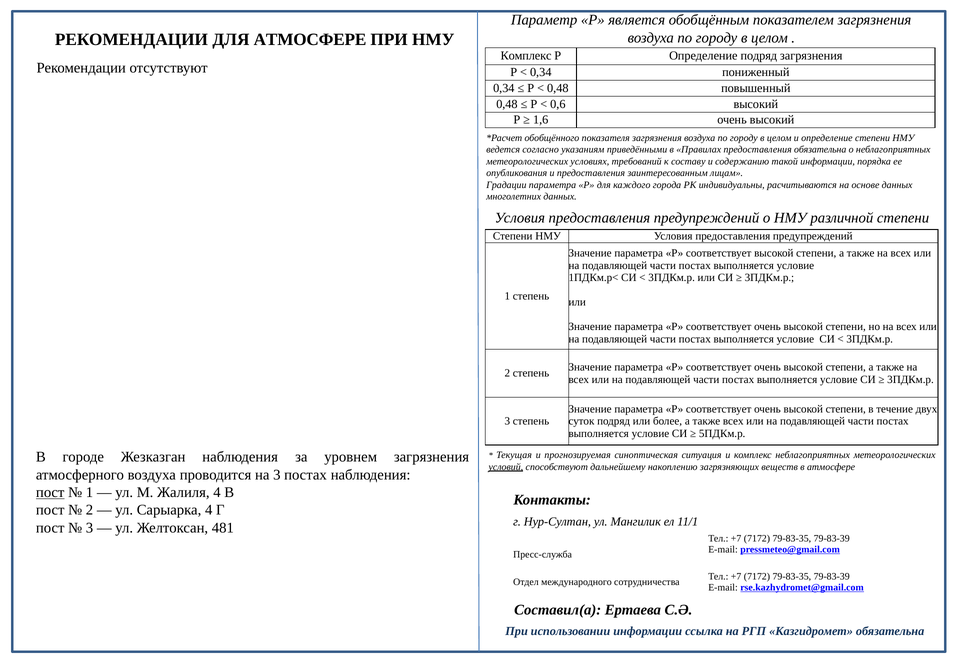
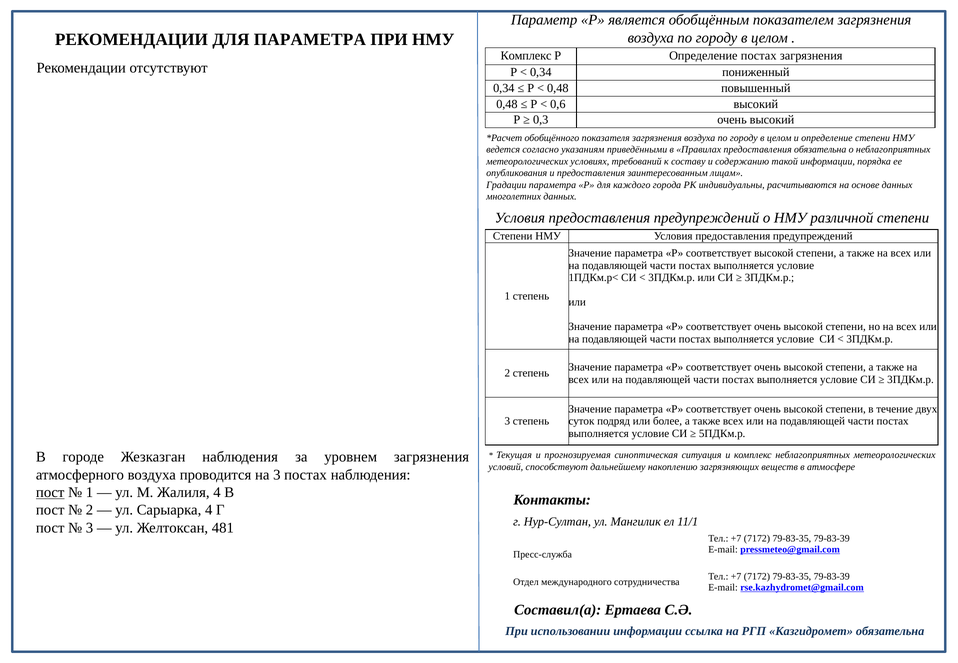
ДЛЯ АТМОСФЕРЕ: АТМОСФЕРЕ -> ПАРАМЕТРА
Определение подряд: подряд -> постах
1,6: 1,6 -> 0,3
условий underline: present -> none
